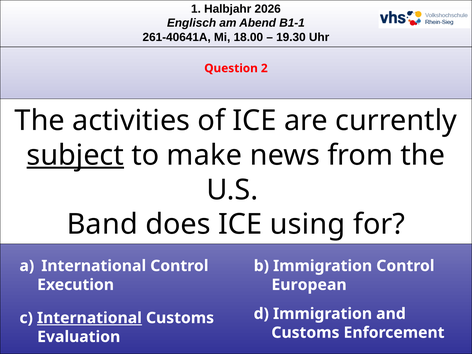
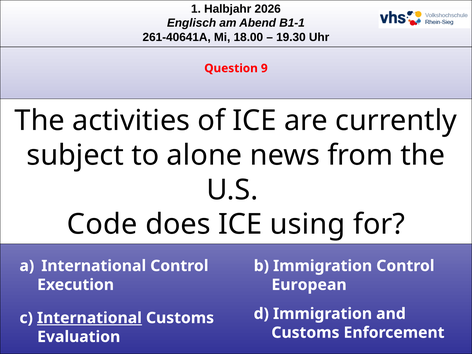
2: 2 -> 9
subject underline: present -> none
make: make -> alone
Band: Band -> Code
